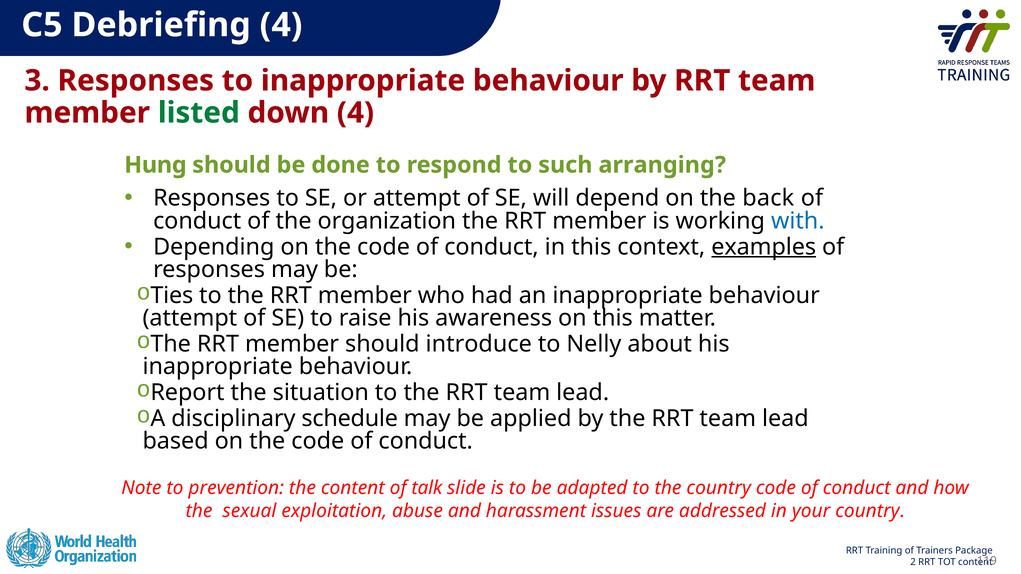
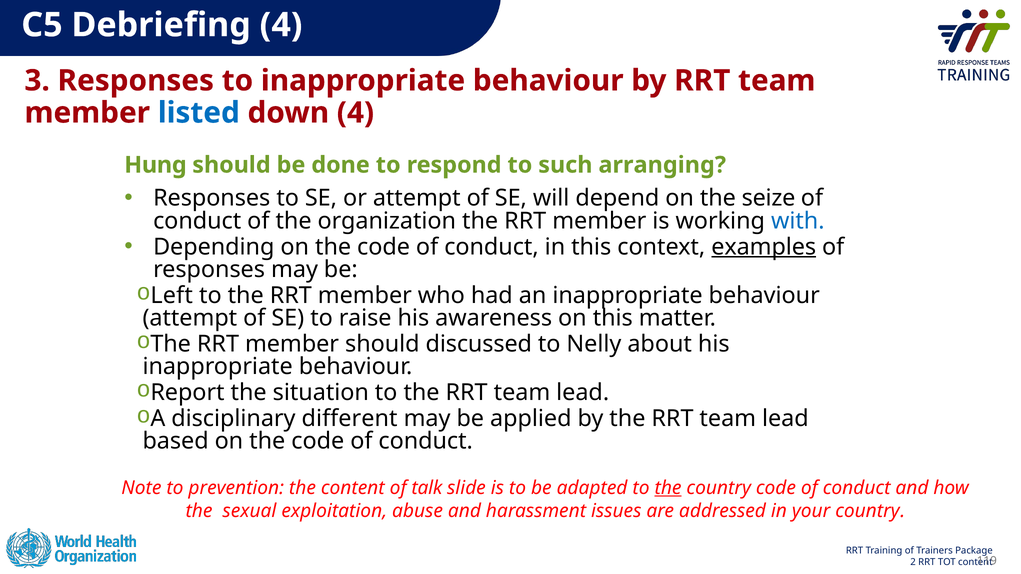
listed colour: green -> blue
back: back -> seize
Ties: Ties -> Left
introduce: introduce -> discussed
schedule: schedule -> different
the at (668, 488) underline: none -> present
